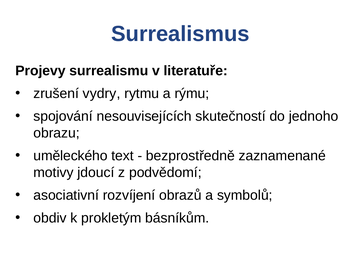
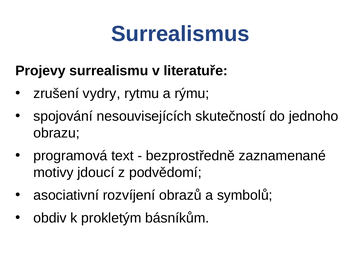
uměleckého: uměleckého -> programová
